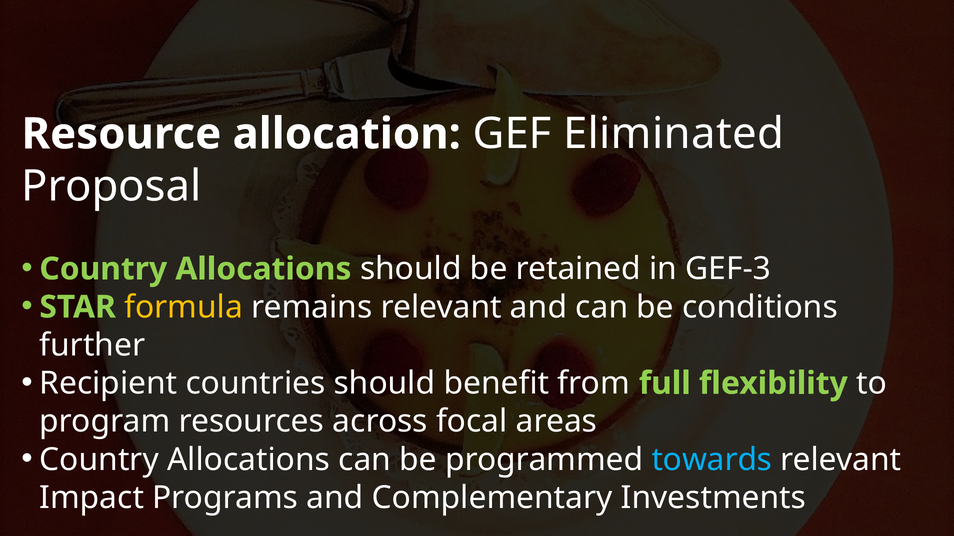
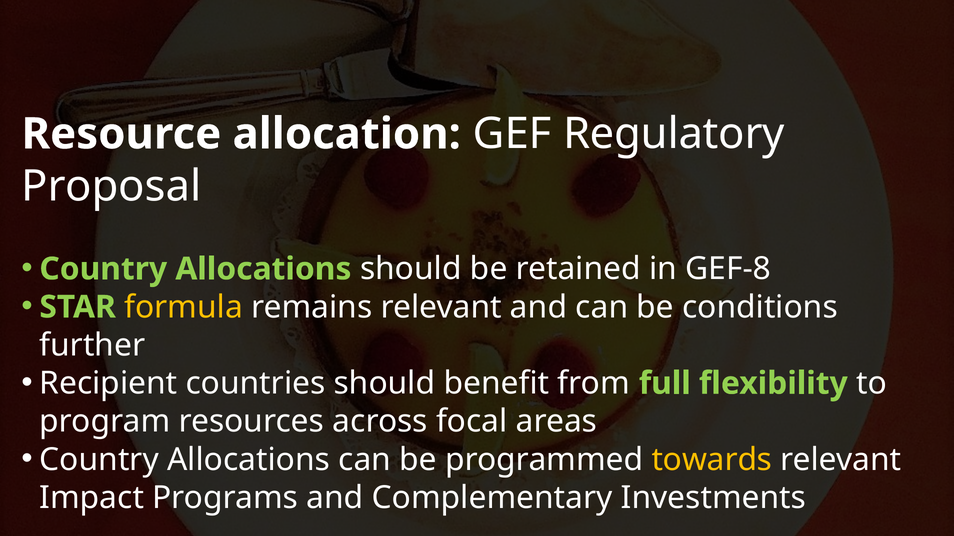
Eliminated: Eliminated -> Regulatory
GEF-3: GEF-3 -> GEF-8
towards colour: light blue -> yellow
